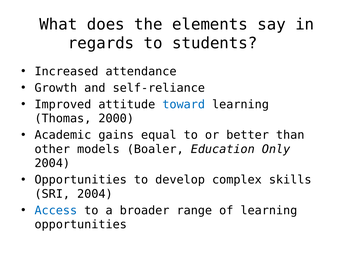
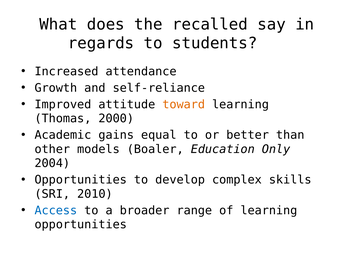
elements: elements -> recalled
toward colour: blue -> orange
SRI 2004: 2004 -> 2010
